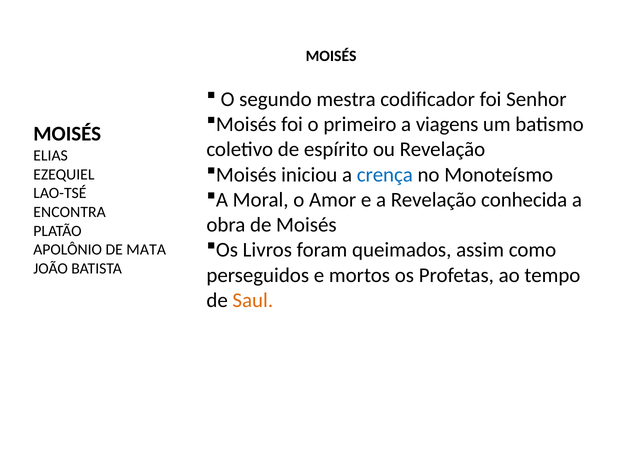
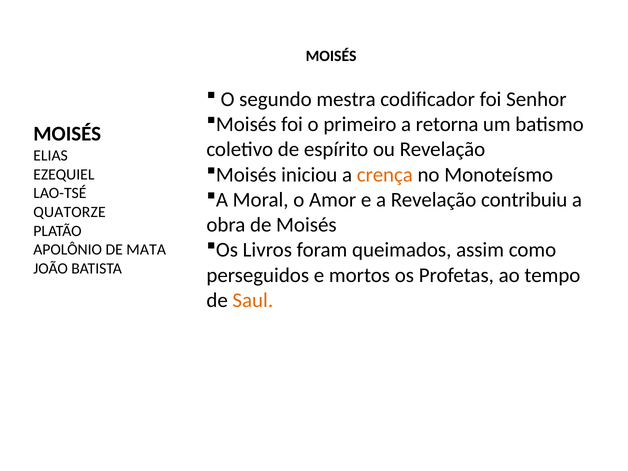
viagens: viagens -> retorna
crença colour: blue -> orange
conhecida: conhecida -> contribuiu
ENCONTRA: ENCONTRA -> QUATORZE
